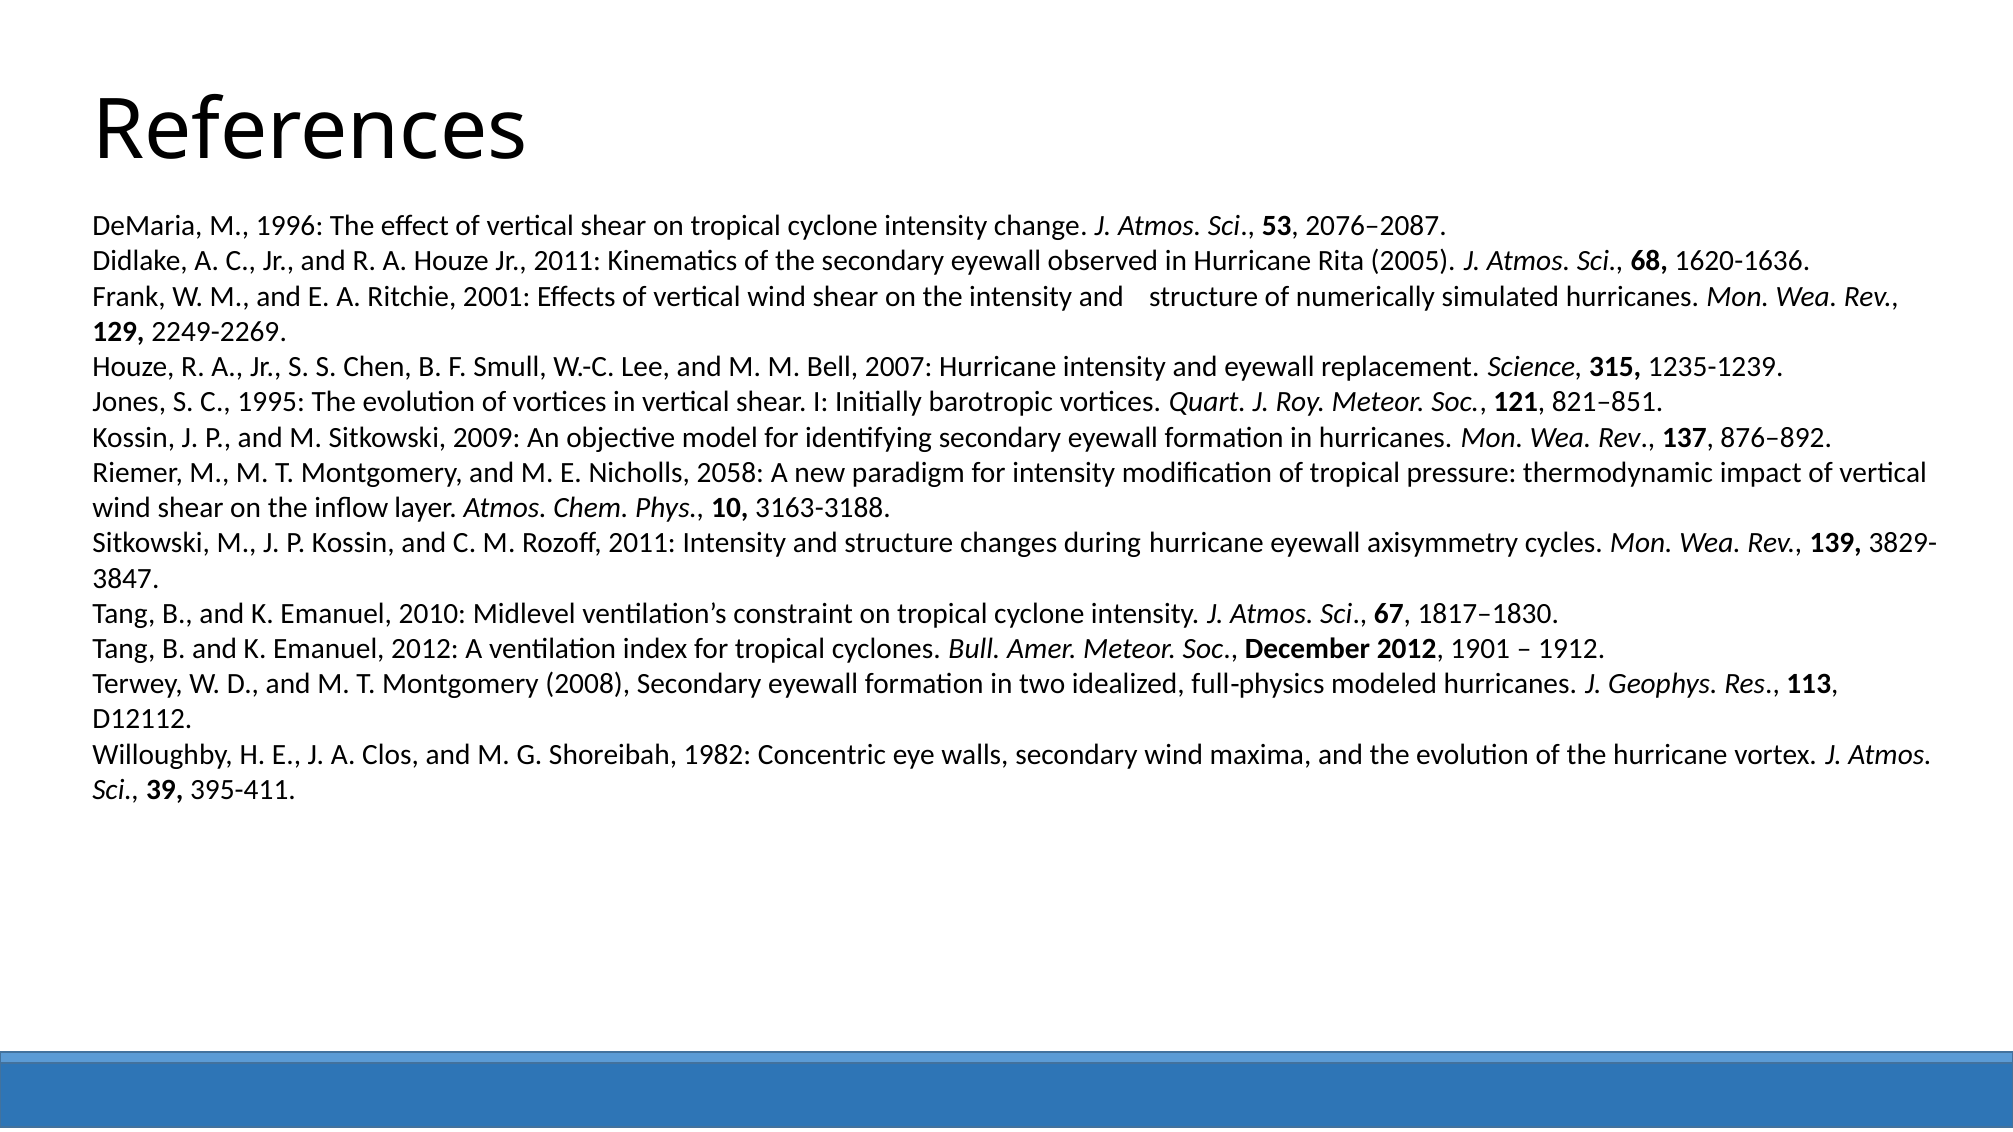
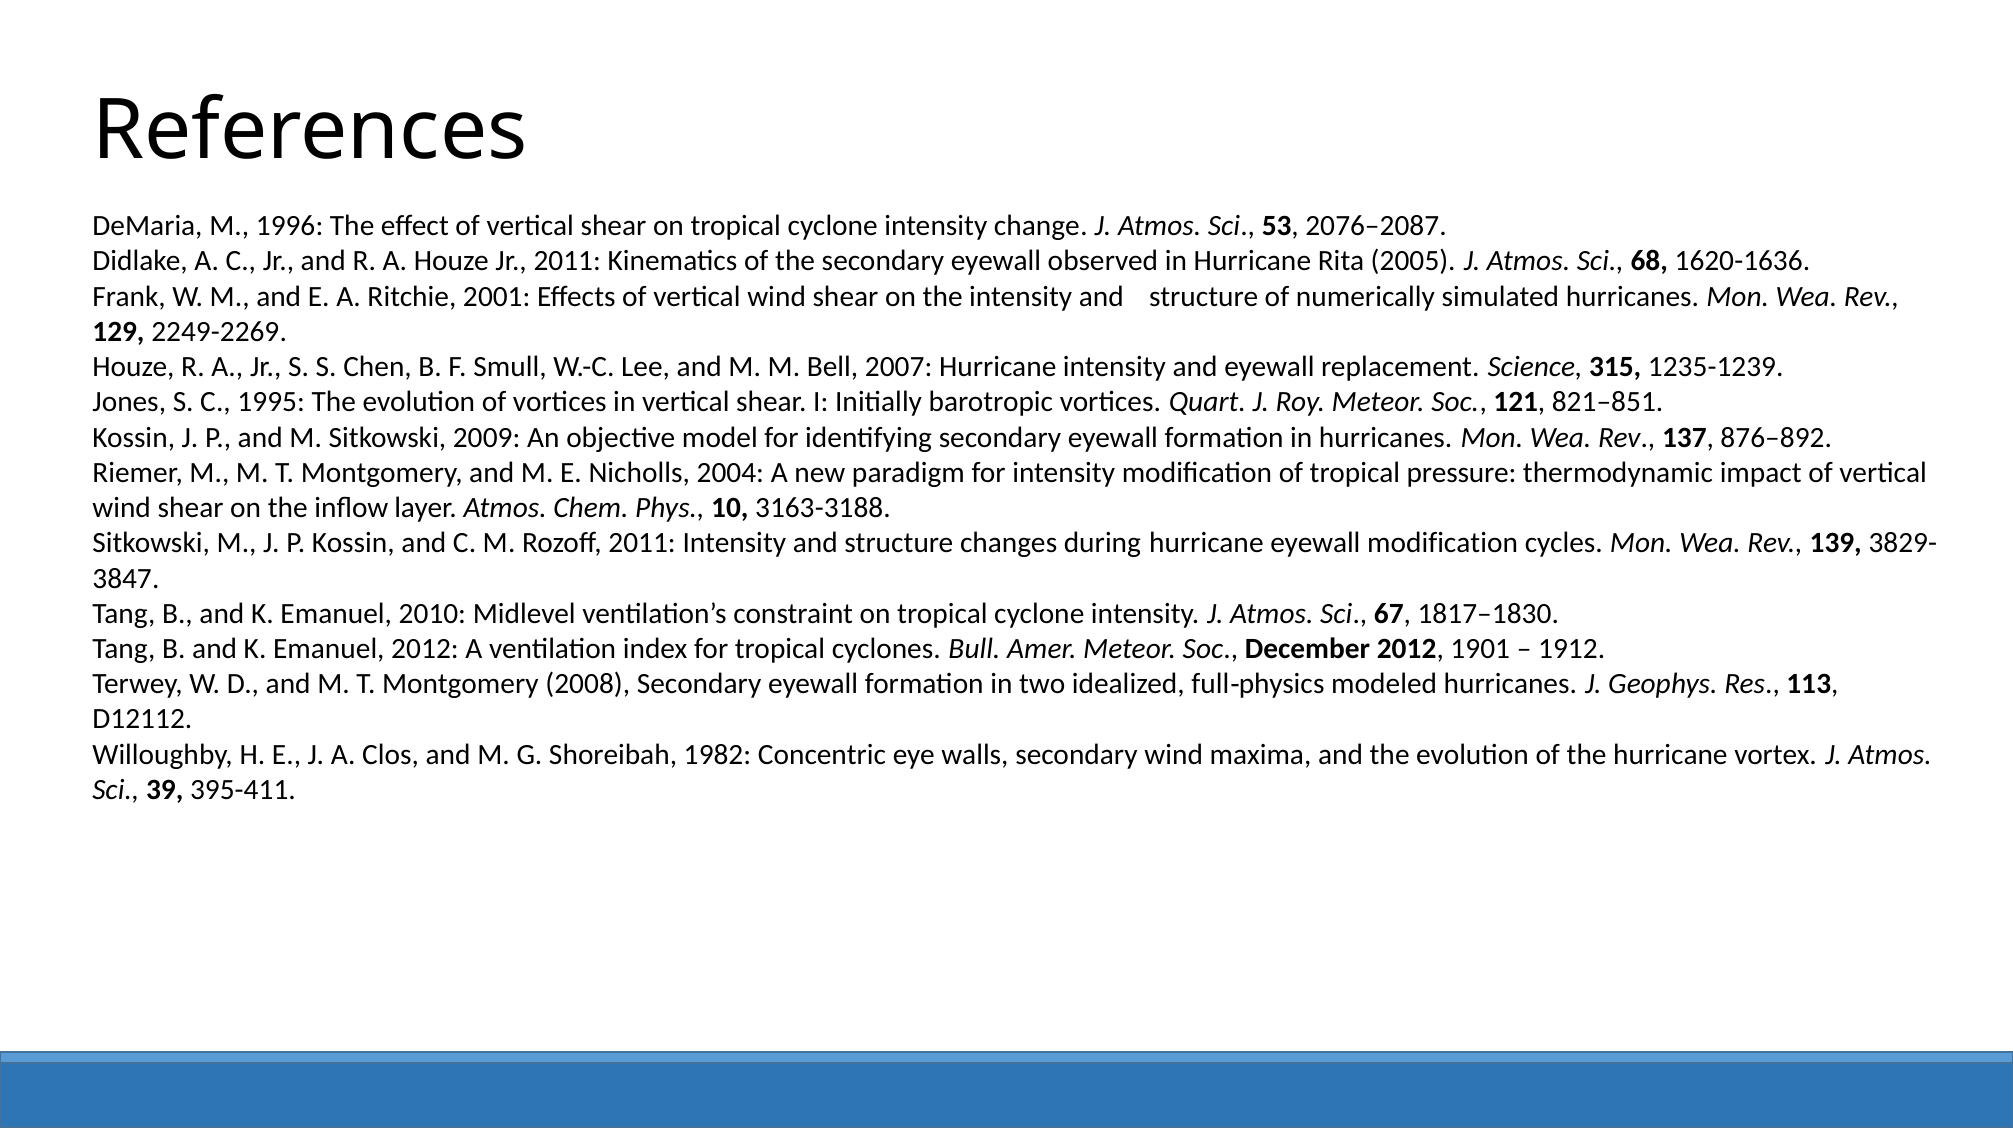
2058: 2058 -> 2004
eyewall axisymmetry: axisymmetry -> modification
